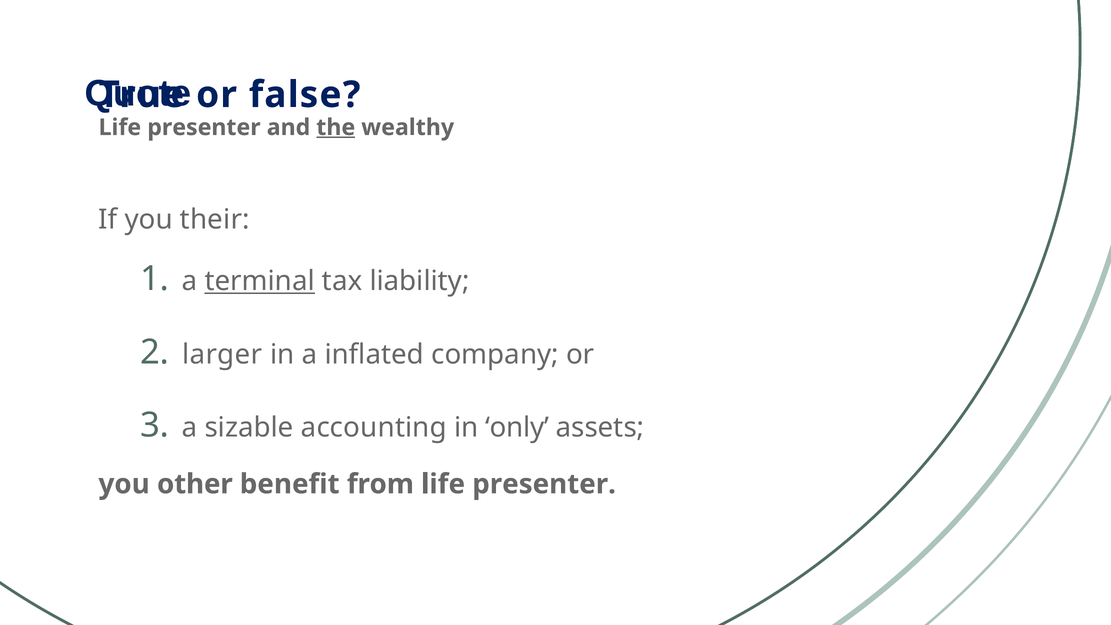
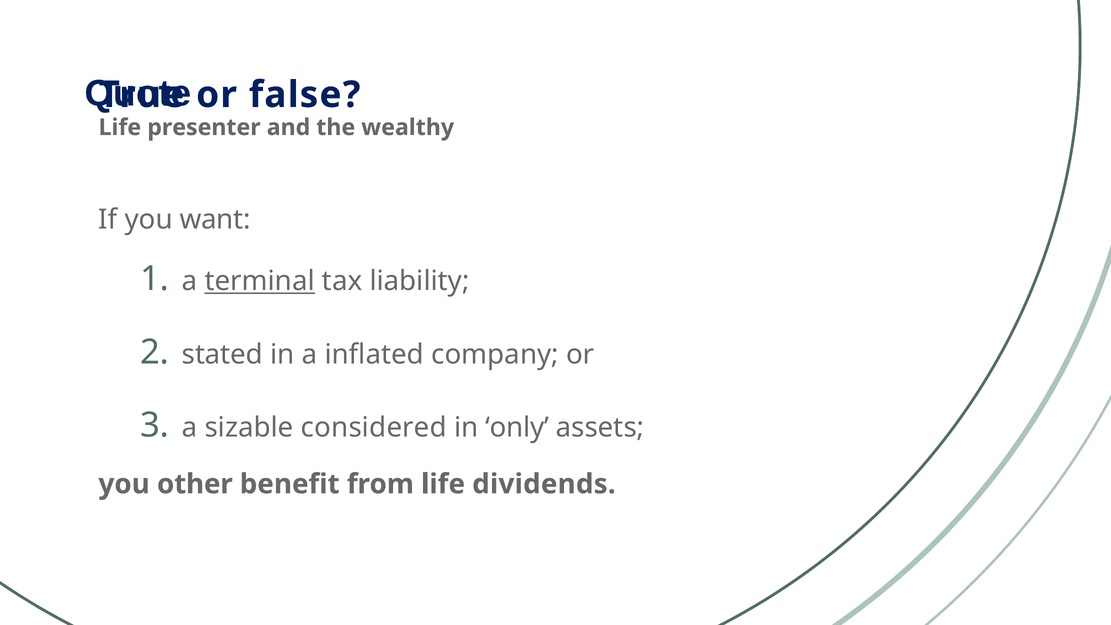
the underline: present -> none
their: their -> want
larger: larger -> stated
accounting: accounting -> considered
from life presenter: presenter -> dividends
